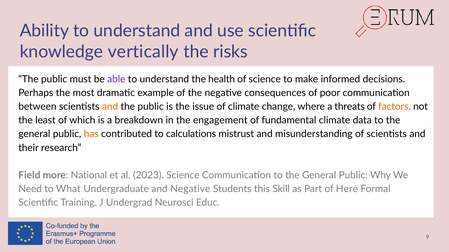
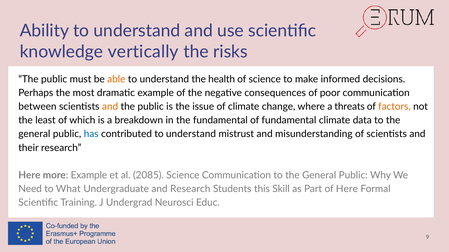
able colour: purple -> orange
the engagement: engagement -> fundamental
has colour: orange -> blue
contributed to calculations: calculations -> understand
Field at (29, 176): Field -> Here
more National: National -> Example
2023: 2023 -> 2085
and Negative: Negative -> Research
